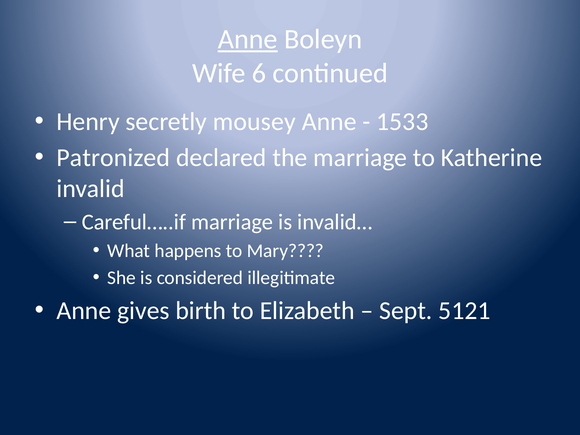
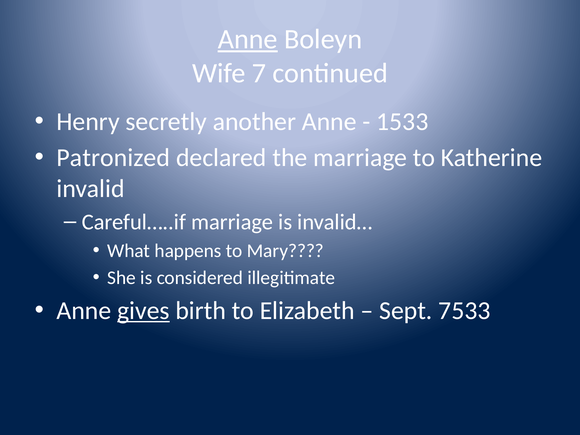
6: 6 -> 7
mousey: mousey -> another
gives underline: none -> present
5121: 5121 -> 7533
